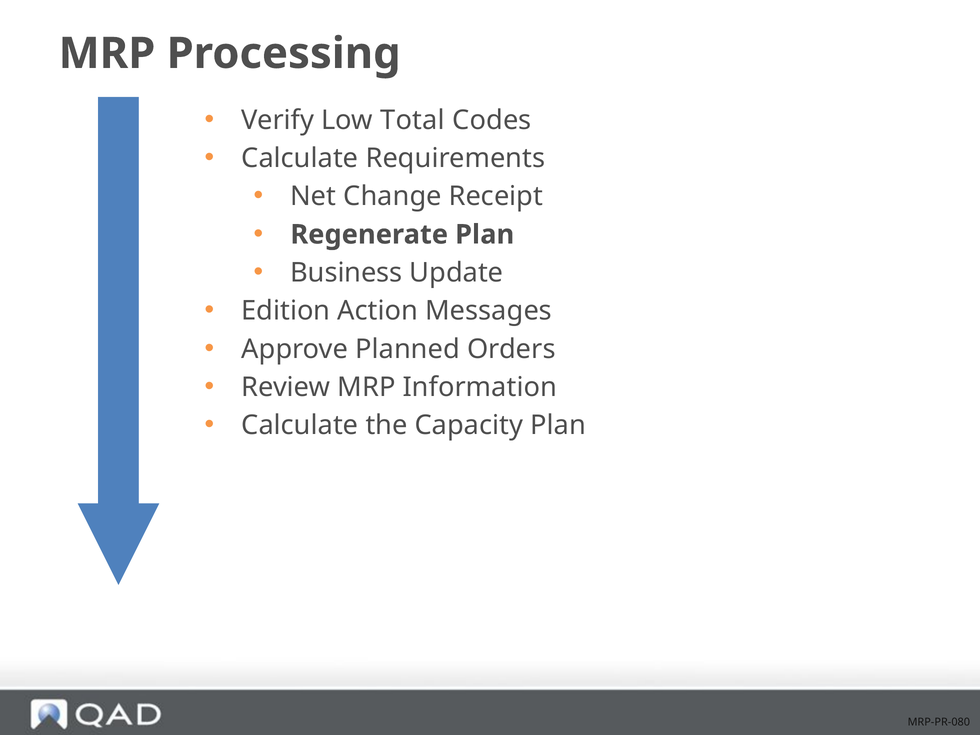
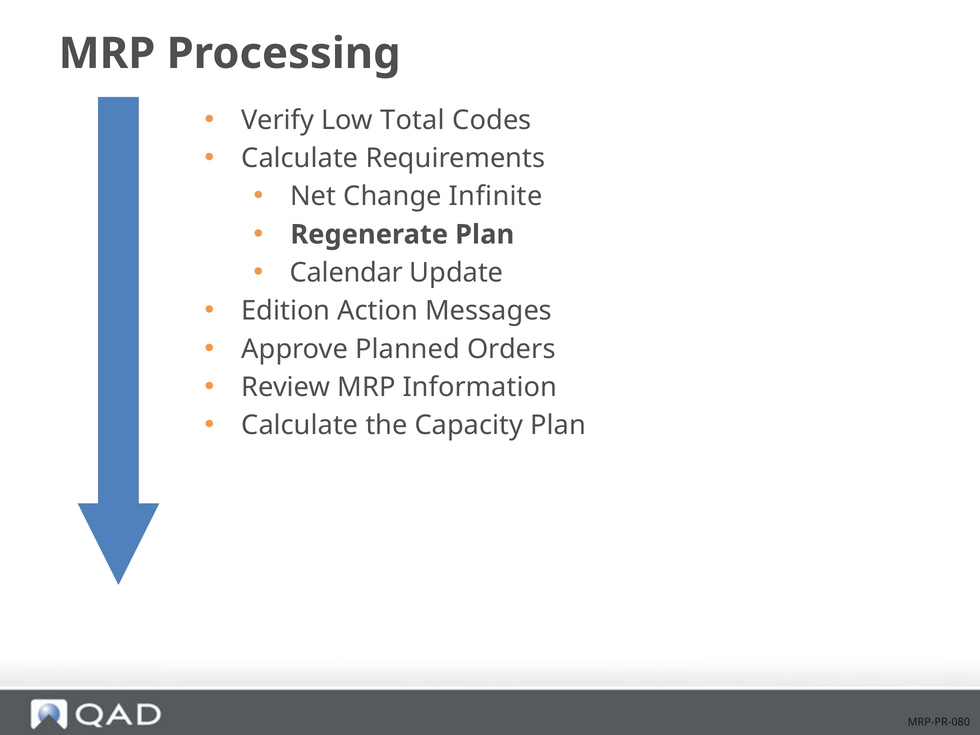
Receipt: Receipt -> Infinite
Business: Business -> Calendar
